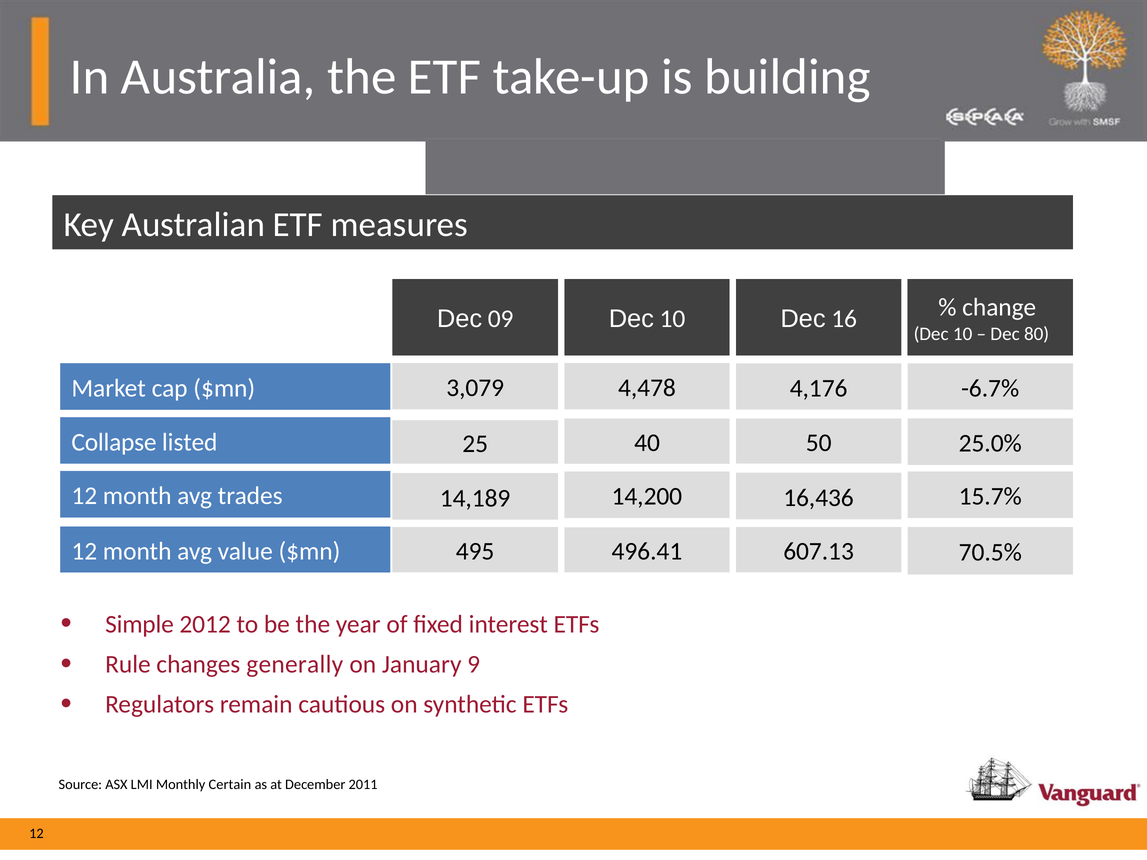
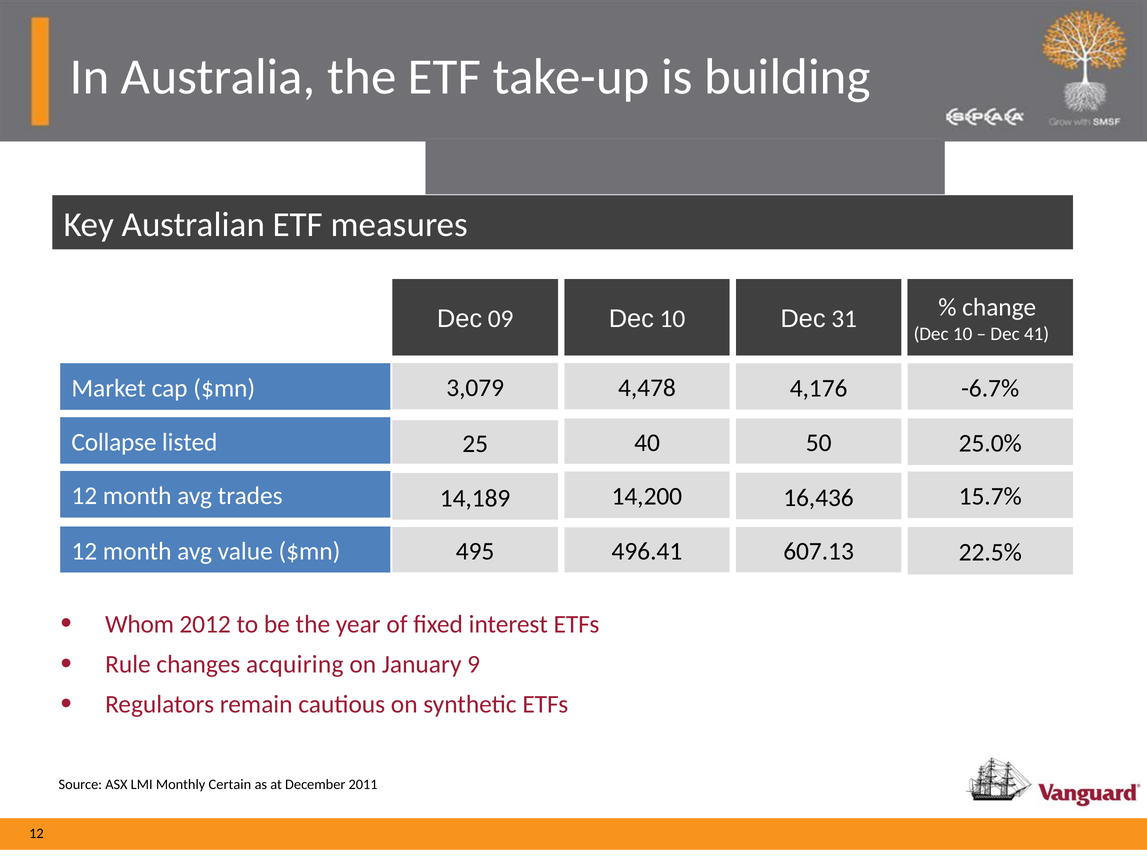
16: 16 -> 31
80: 80 -> 41
70.5%: 70.5% -> 22.5%
Simple: Simple -> Whom
generally: generally -> acquiring
